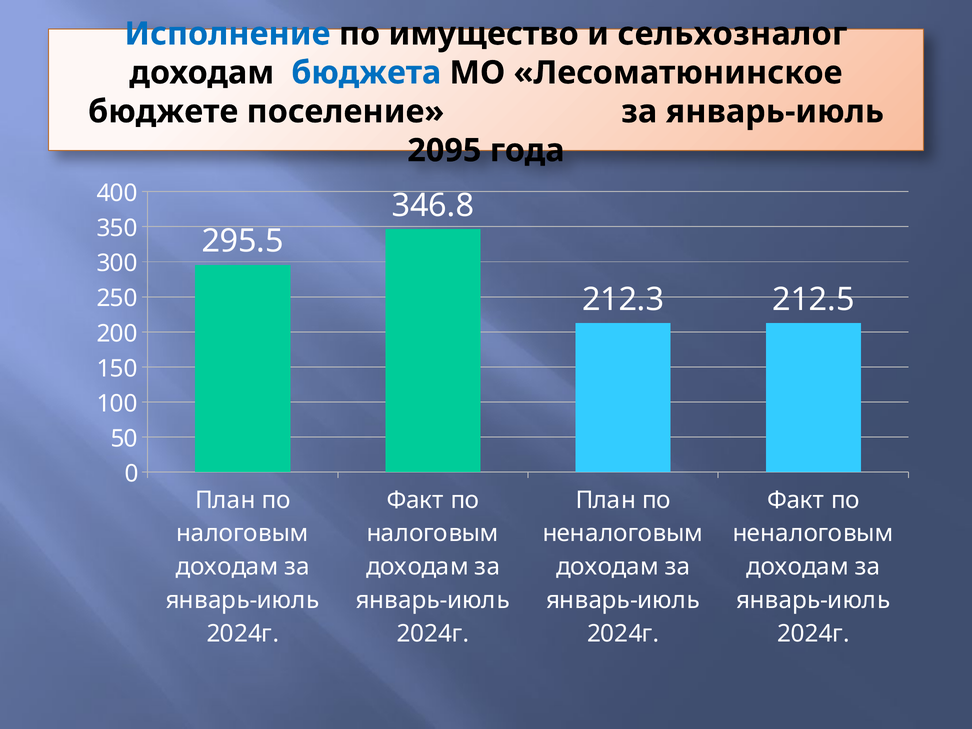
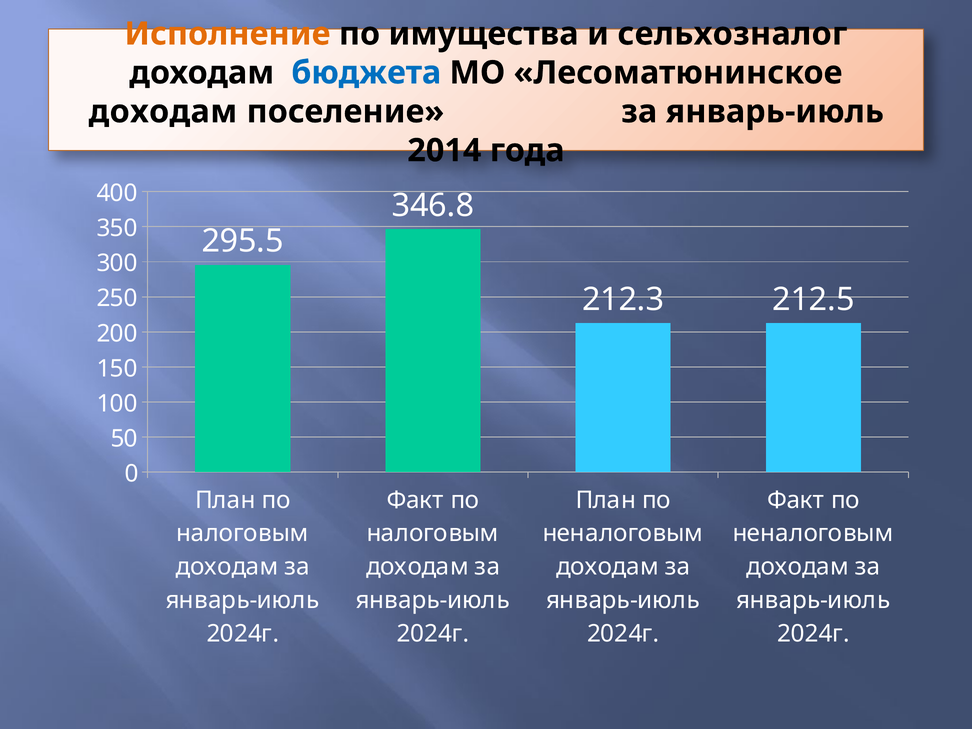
Исполнение colour: blue -> orange
имущество: имущество -> имущества
бюджете at (163, 112): бюджете -> доходам
2095: 2095 -> 2014
